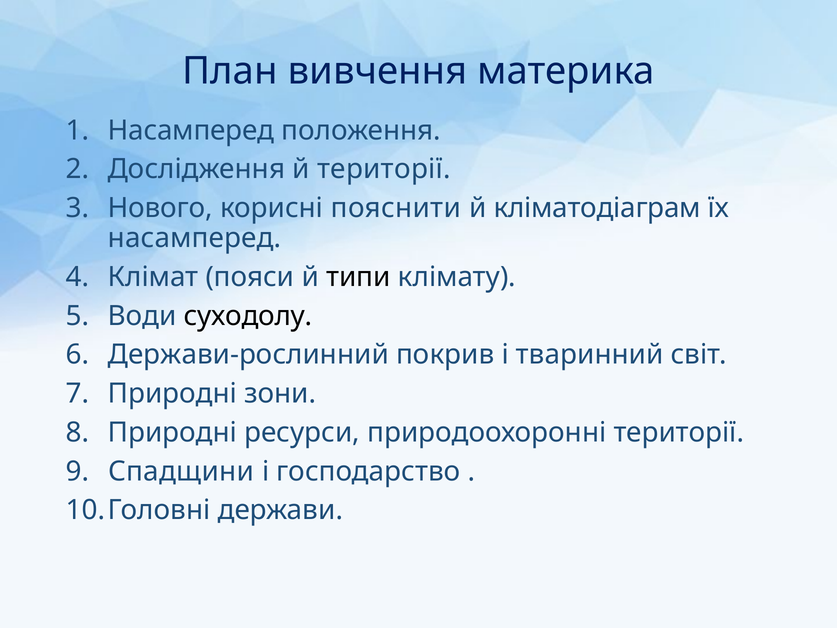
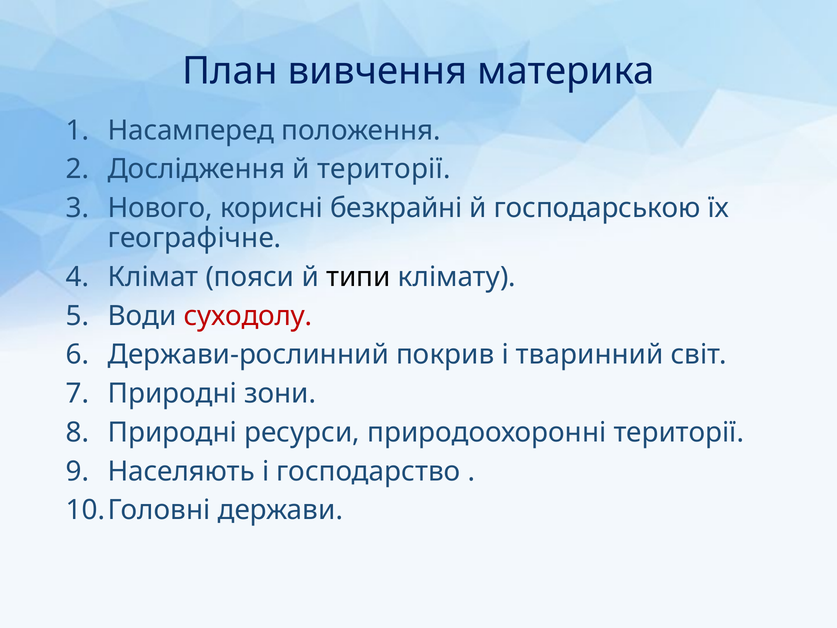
пояснити: пояснити -> безкрайні
кліматодіаграм: кліматодіаграм -> господарською
насамперед at (195, 238): насамперед -> географічне
суходолу colour: black -> red
Спадщини: Спадщини -> Населяють
